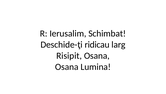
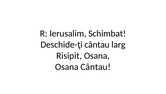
Deschide-ţi ridicau: ridicau -> cântau
Osana Lumina: Lumina -> Cântau
